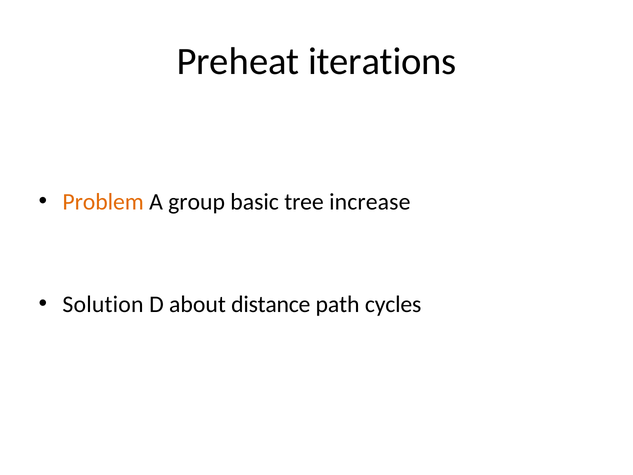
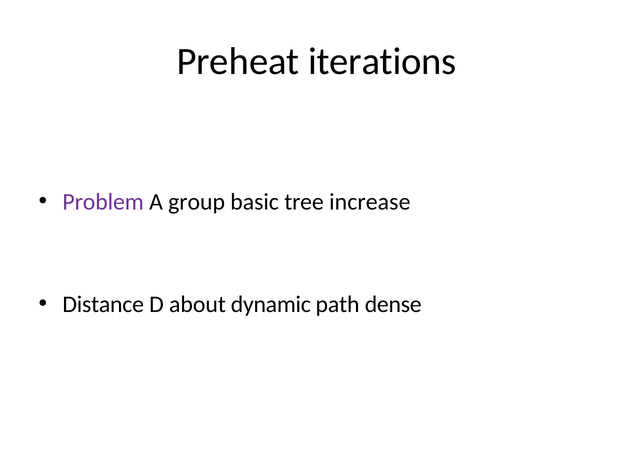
Problem colour: orange -> purple
Solution: Solution -> Distance
distance: distance -> dynamic
cycles: cycles -> dense
